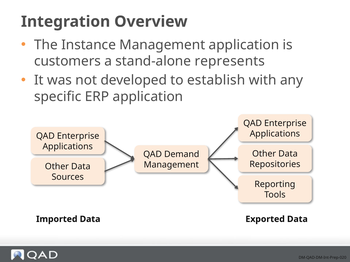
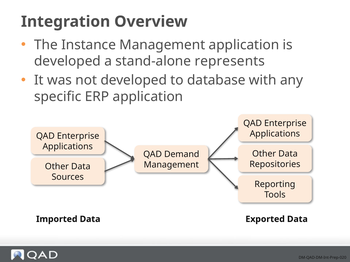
customers at (68, 61): customers -> developed
establish: establish -> database
